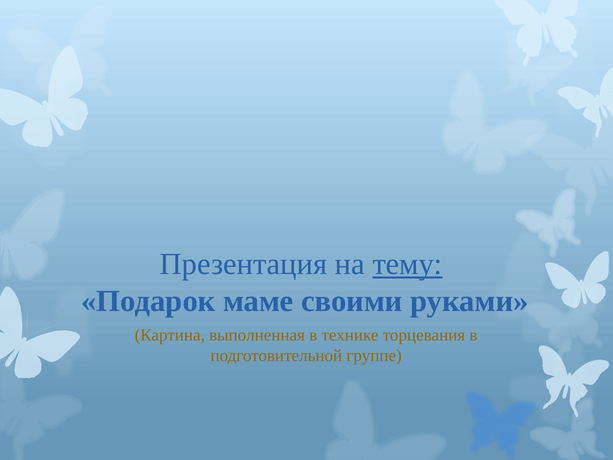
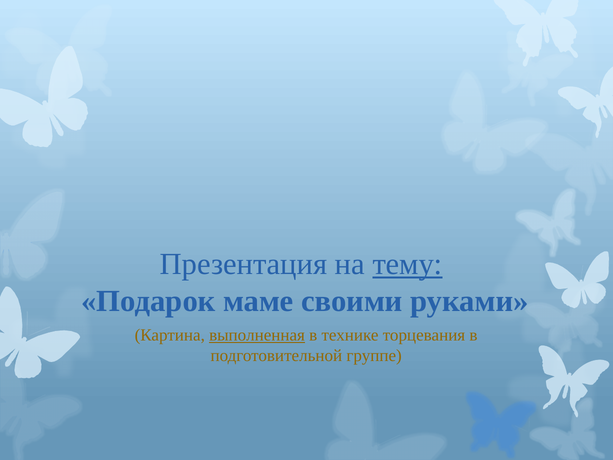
выполненная underline: none -> present
